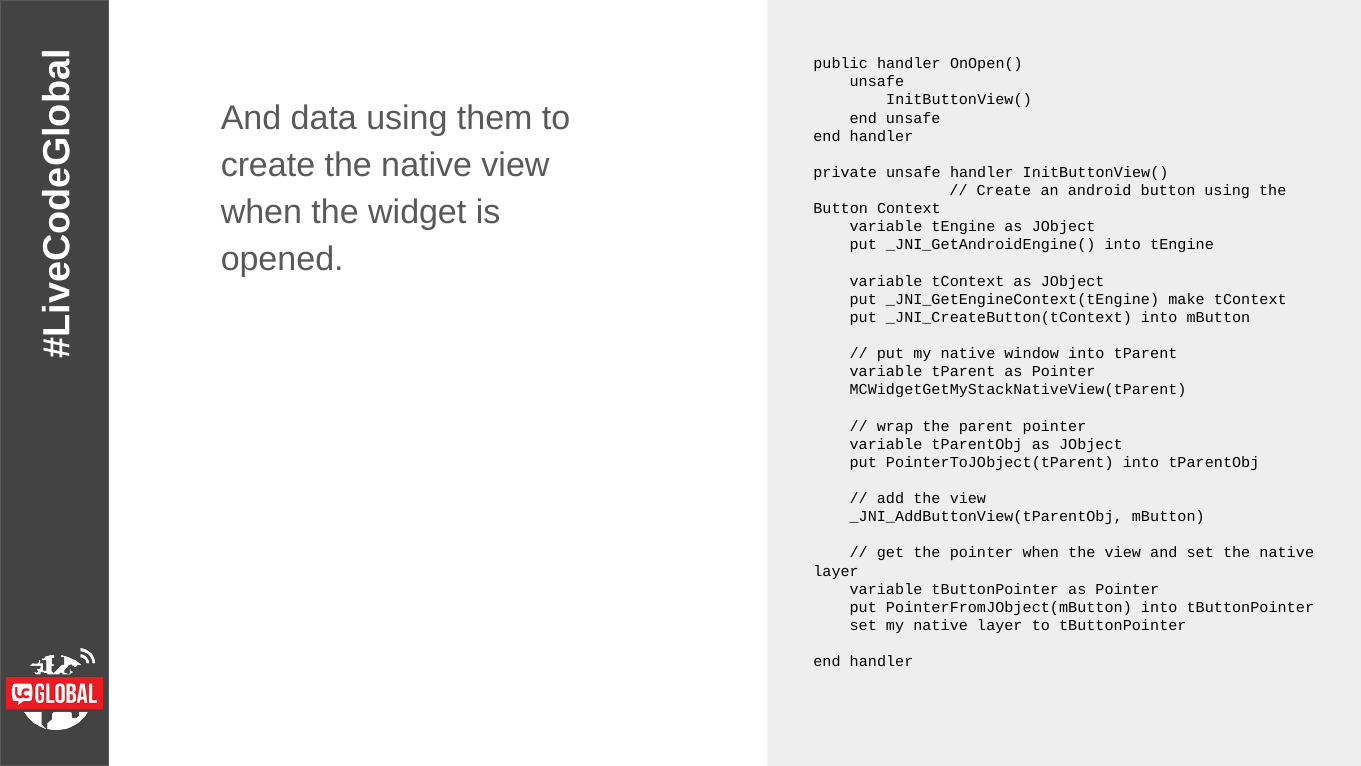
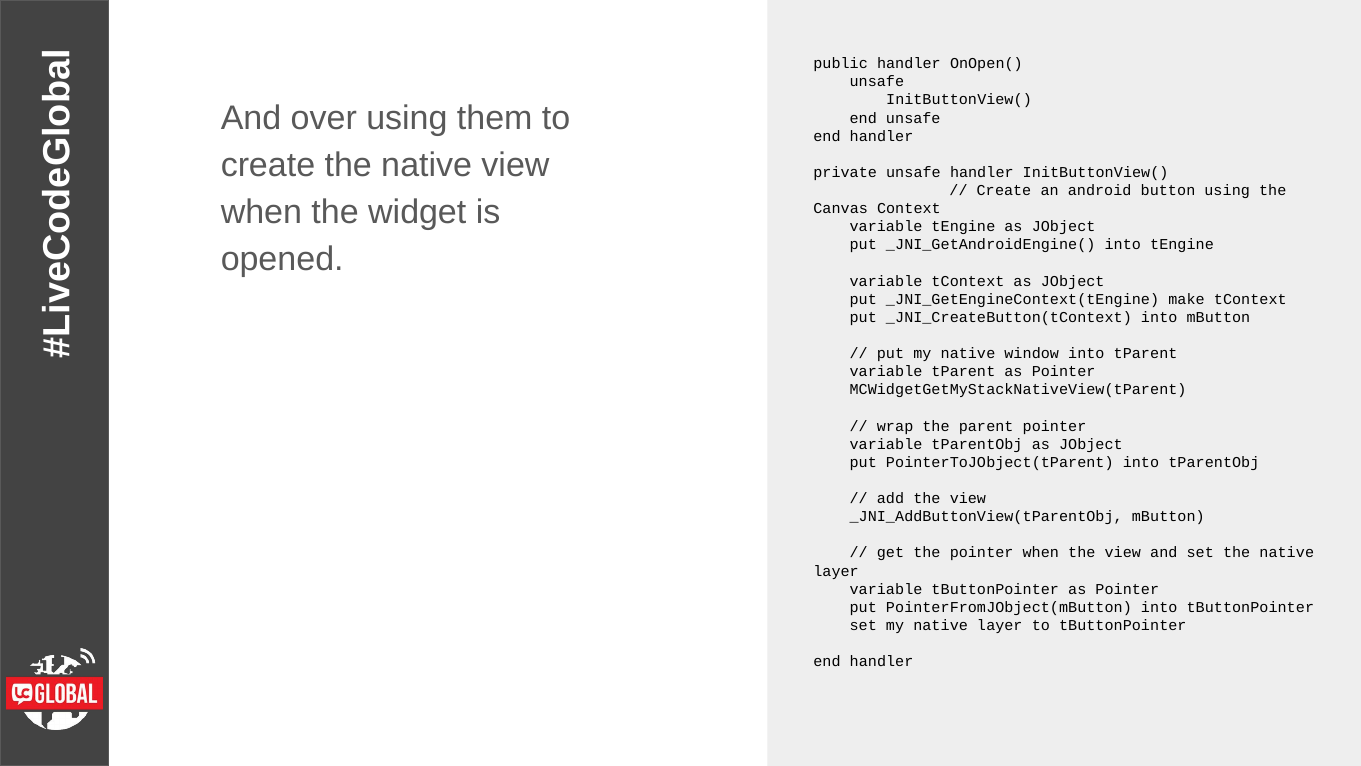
data: data -> over
Button at (841, 209): Button -> Canvas
